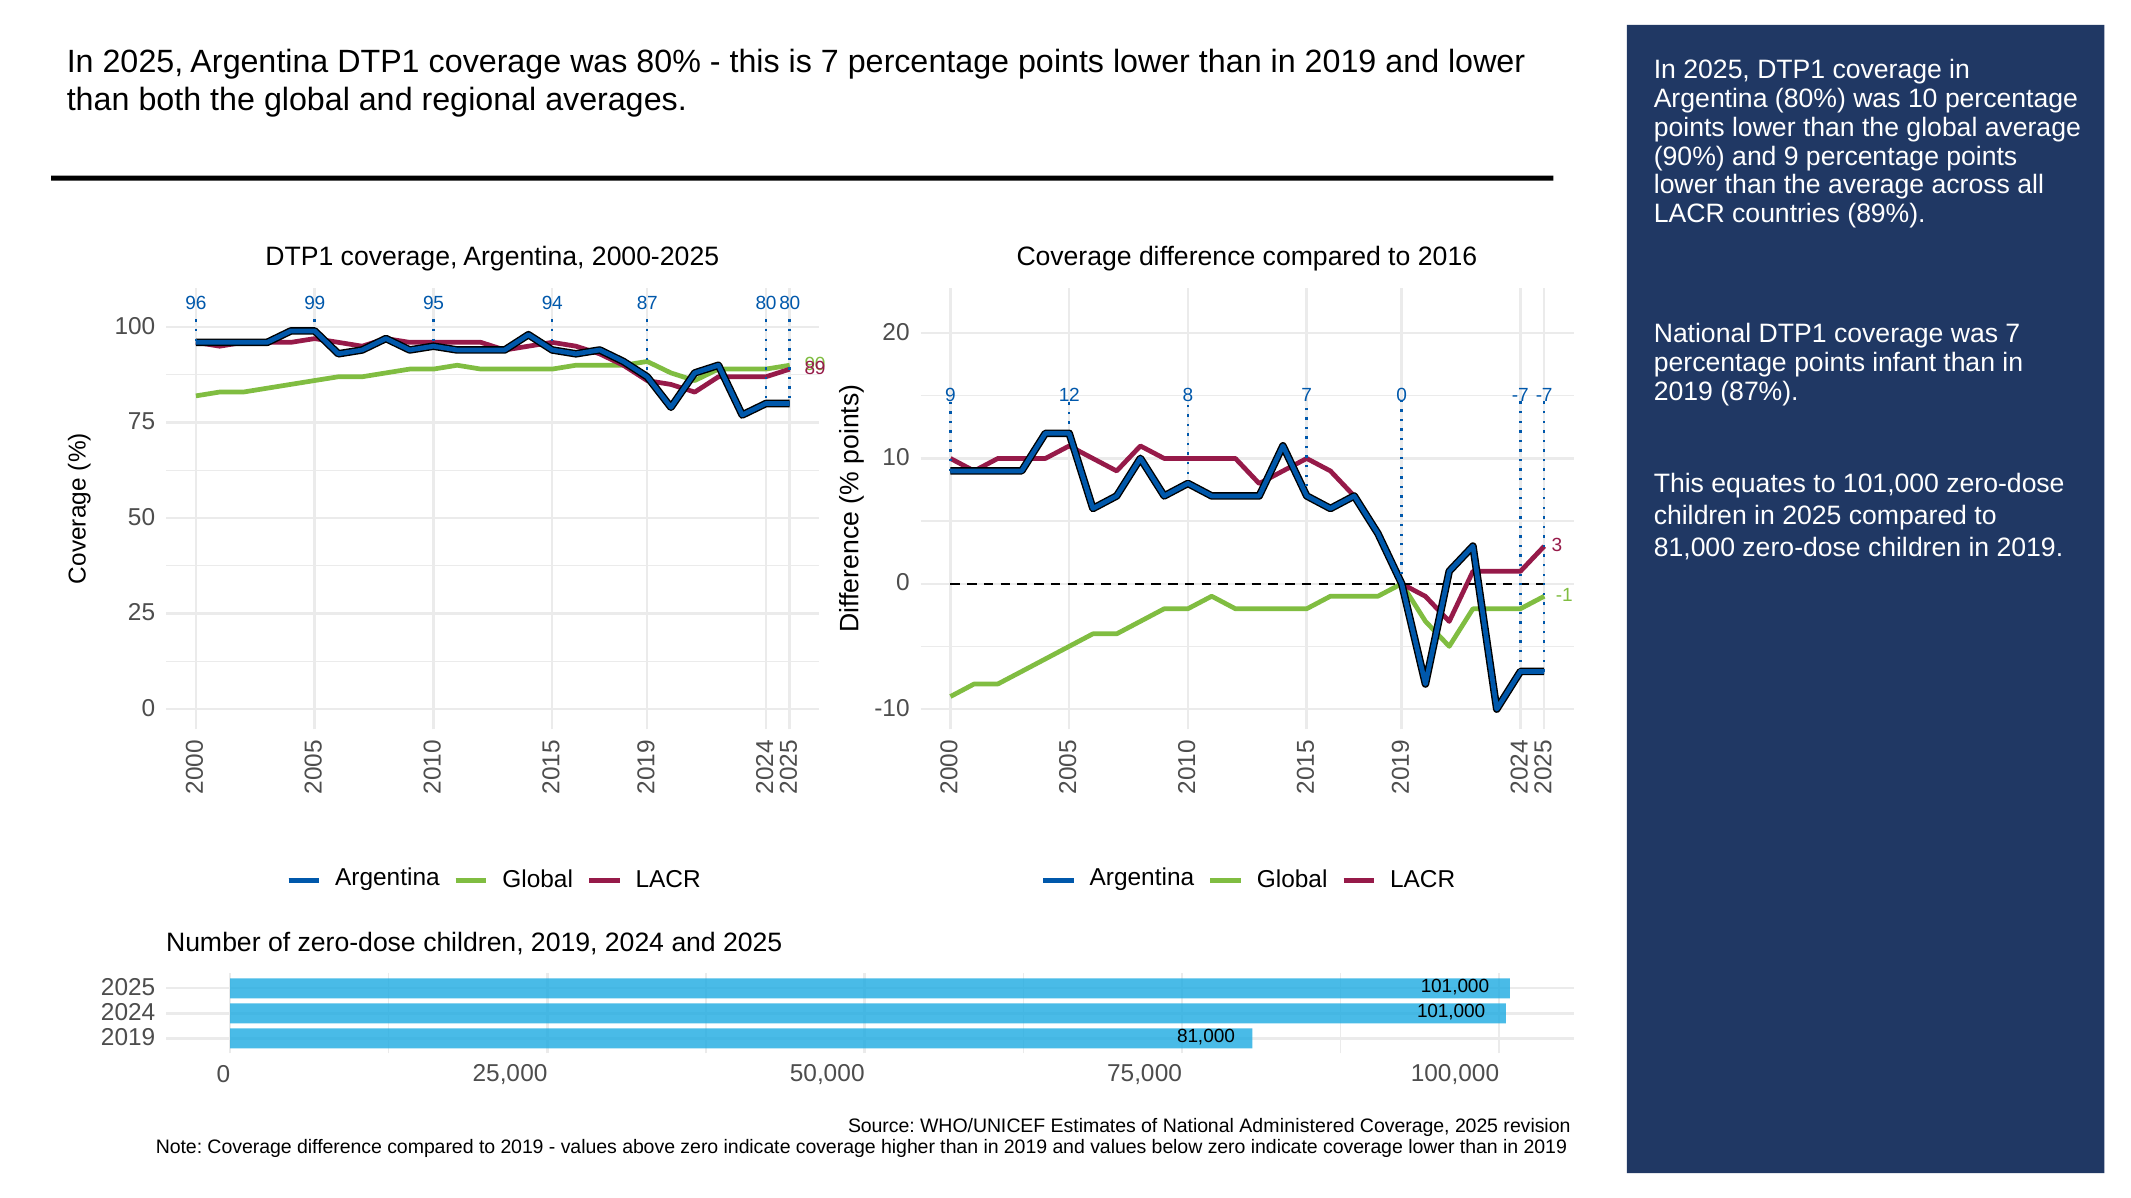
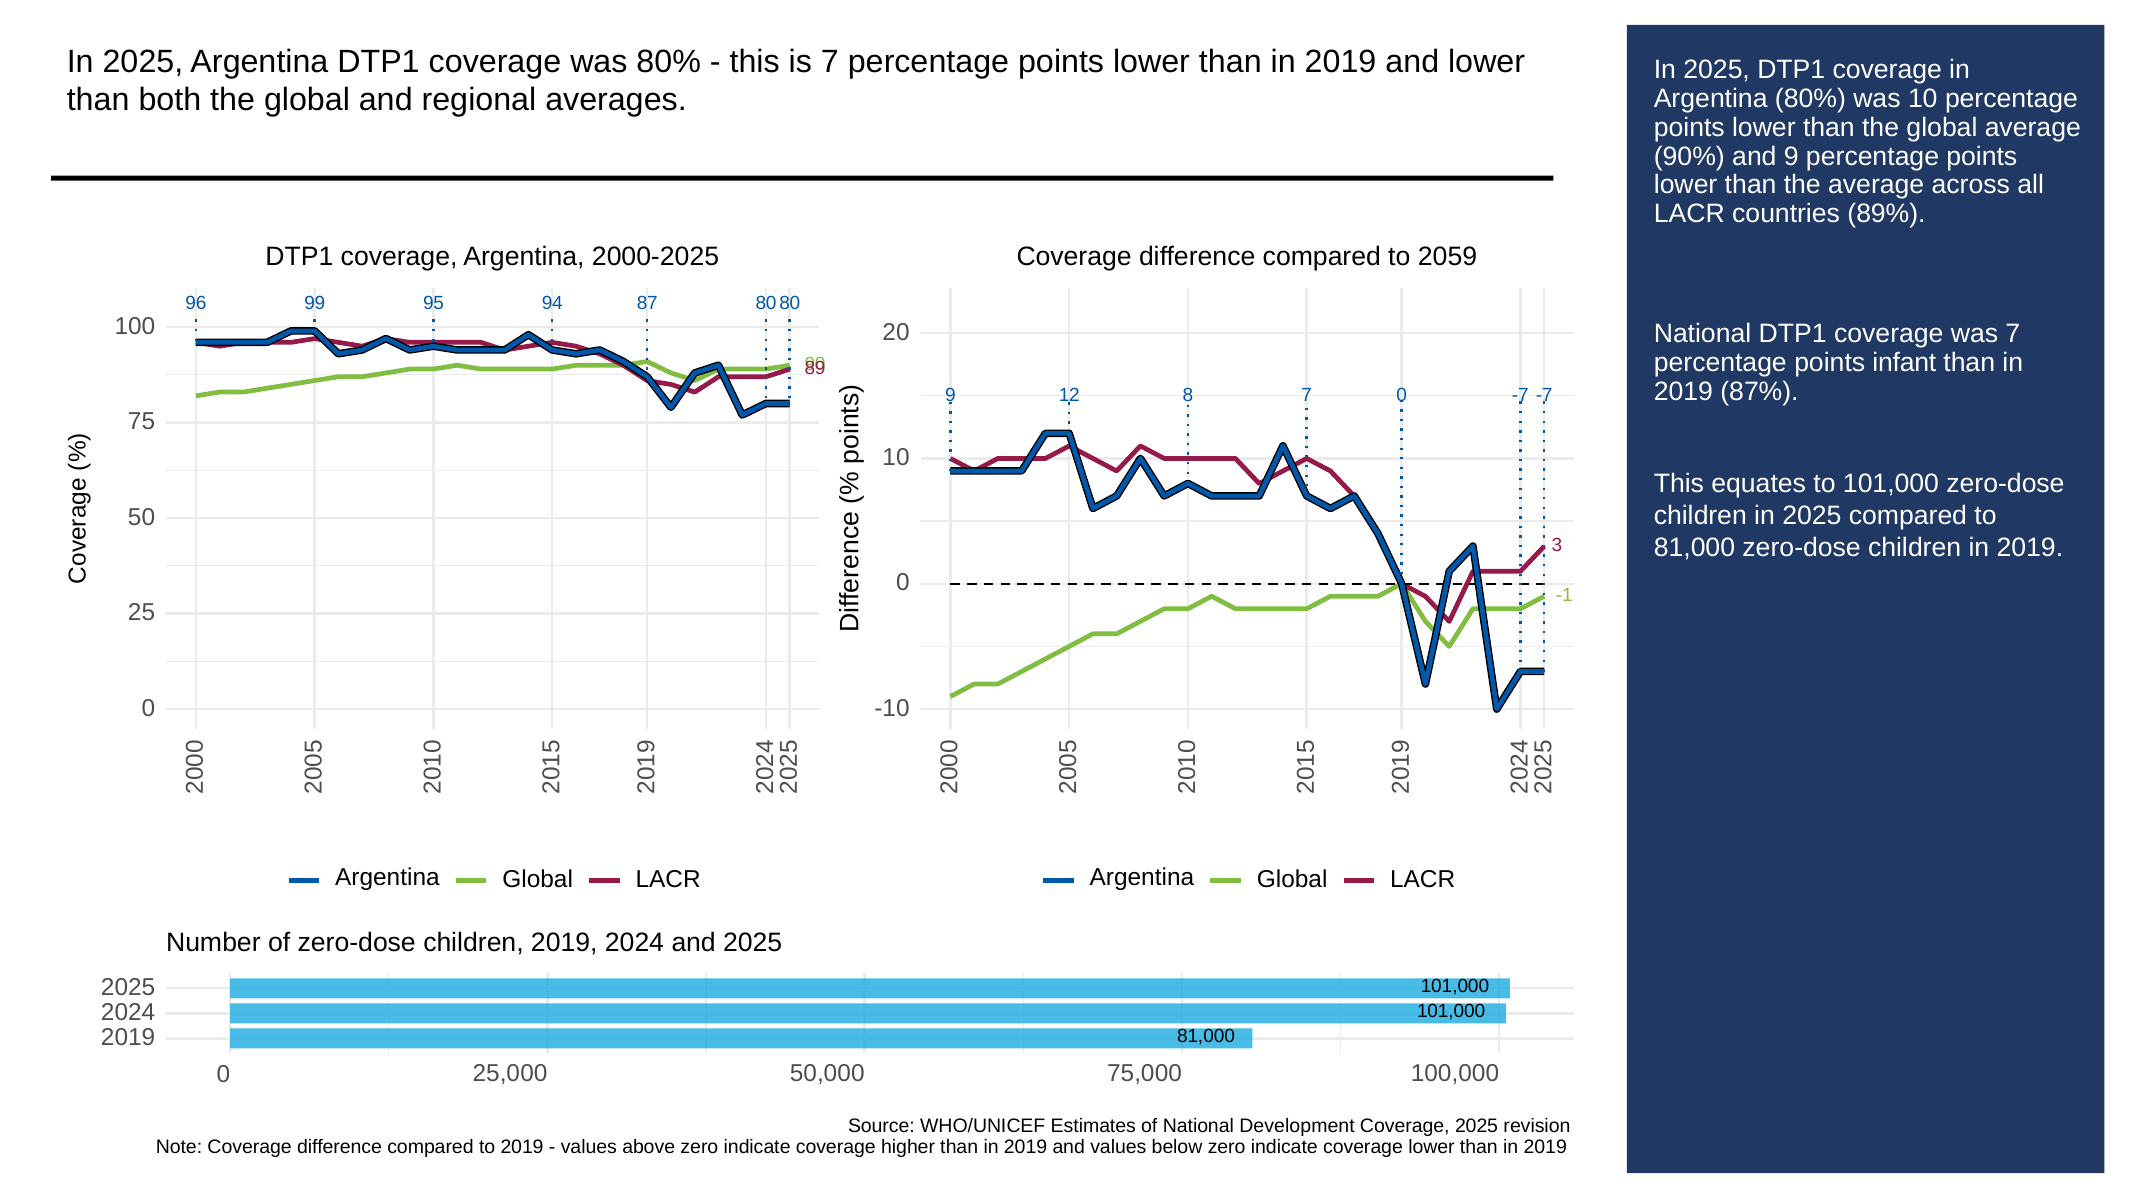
2016: 2016 -> 2059
Administered: Administered -> Development
